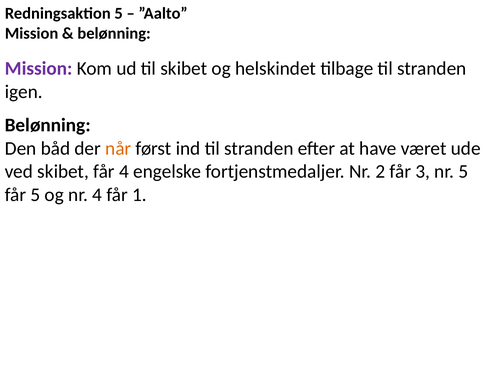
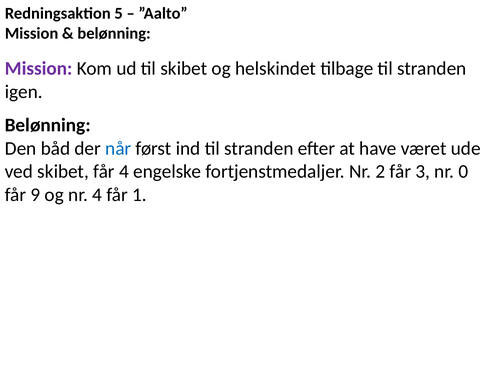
når colour: orange -> blue
nr 5: 5 -> 0
får 5: 5 -> 9
